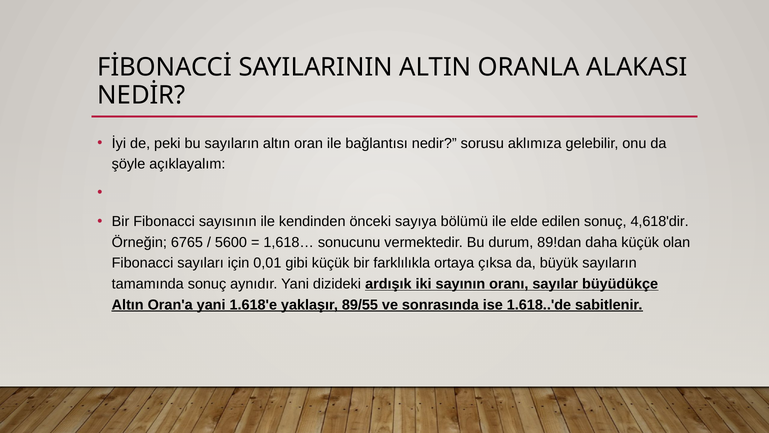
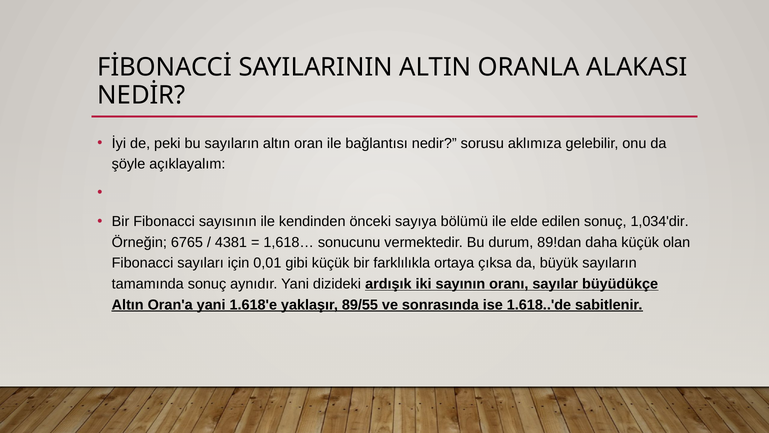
4,618'dir: 4,618'dir -> 1,034'dir
5600: 5600 -> 4381
